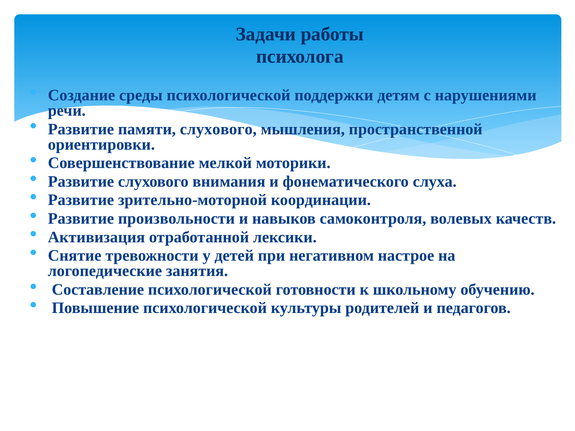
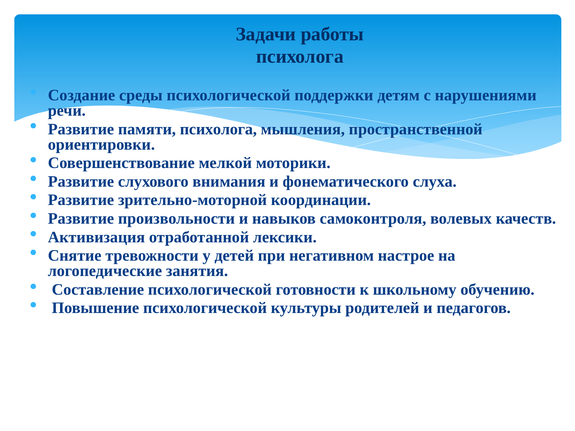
памяти слухового: слухового -> психолога
